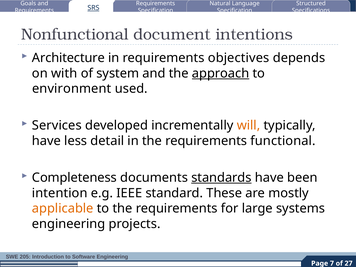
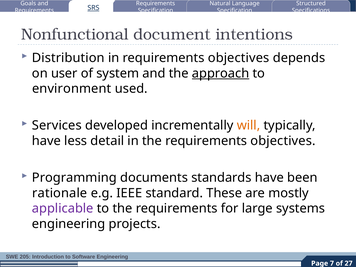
Architecture: Architecture -> Distribution
with: with -> user
the requirements functional: functional -> objectives
Completeness: Completeness -> Programming
standards underline: present -> none
intention: intention -> rationale
applicable colour: orange -> purple
